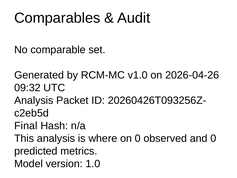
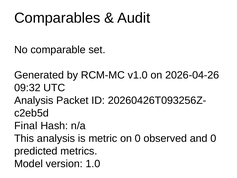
where: where -> metric
